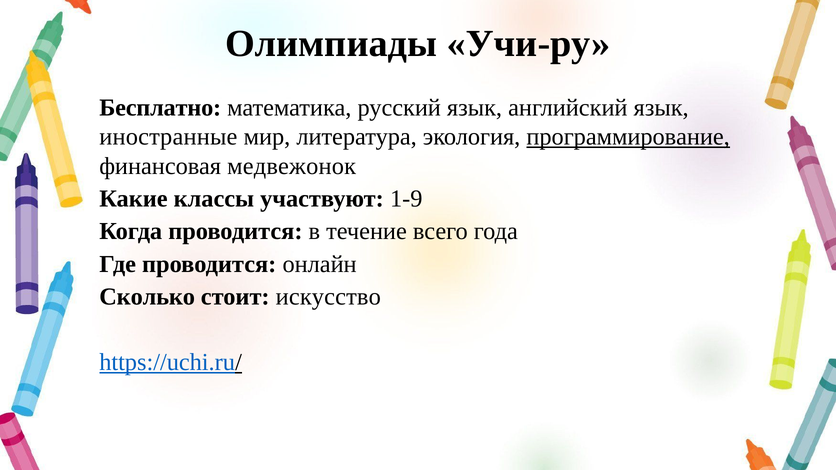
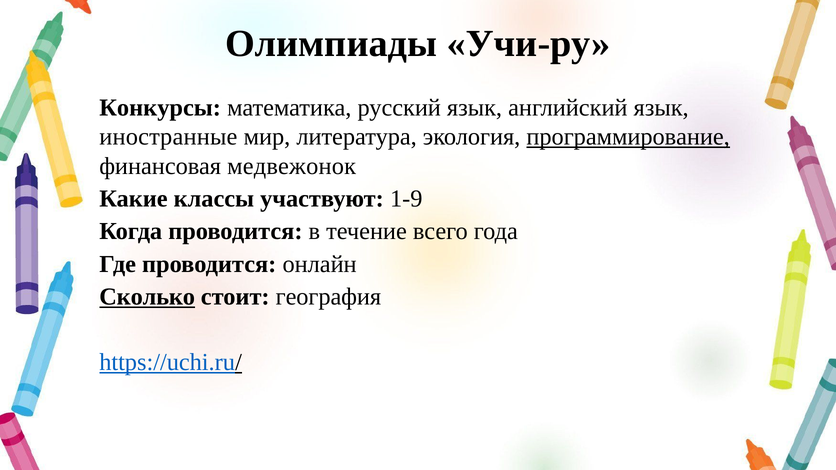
Бесплатно: Бесплатно -> Конкурсы
Сколько underline: none -> present
искусство: искусство -> география
